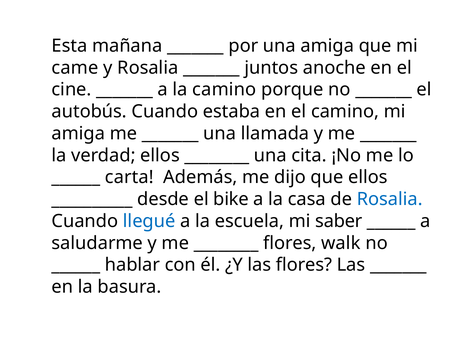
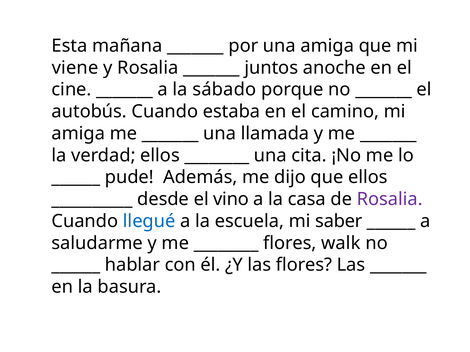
came: came -> viene
la camino: camino -> sábado
carta: carta -> pude
bike: bike -> vino
Rosalia at (390, 199) colour: blue -> purple
